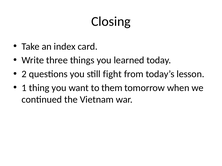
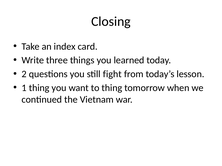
to them: them -> thing
